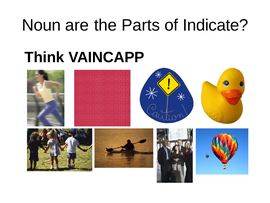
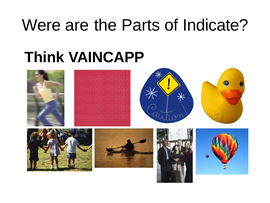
Noun: Noun -> Were
